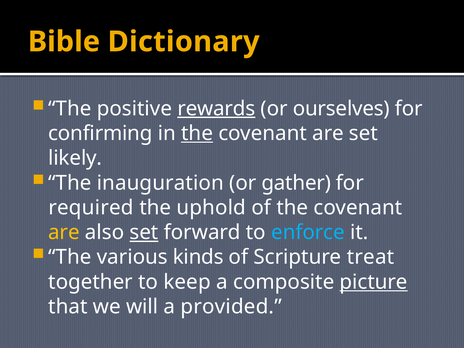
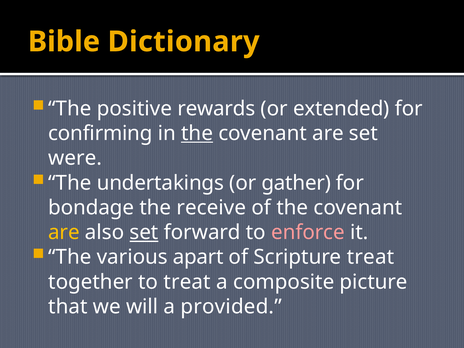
rewards underline: present -> none
ourselves: ourselves -> extended
likely: likely -> were
inauguration: inauguration -> undertakings
required: required -> bondage
uphold: uphold -> receive
enforce colour: light blue -> pink
kinds: kinds -> apart
to keep: keep -> treat
picture underline: present -> none
